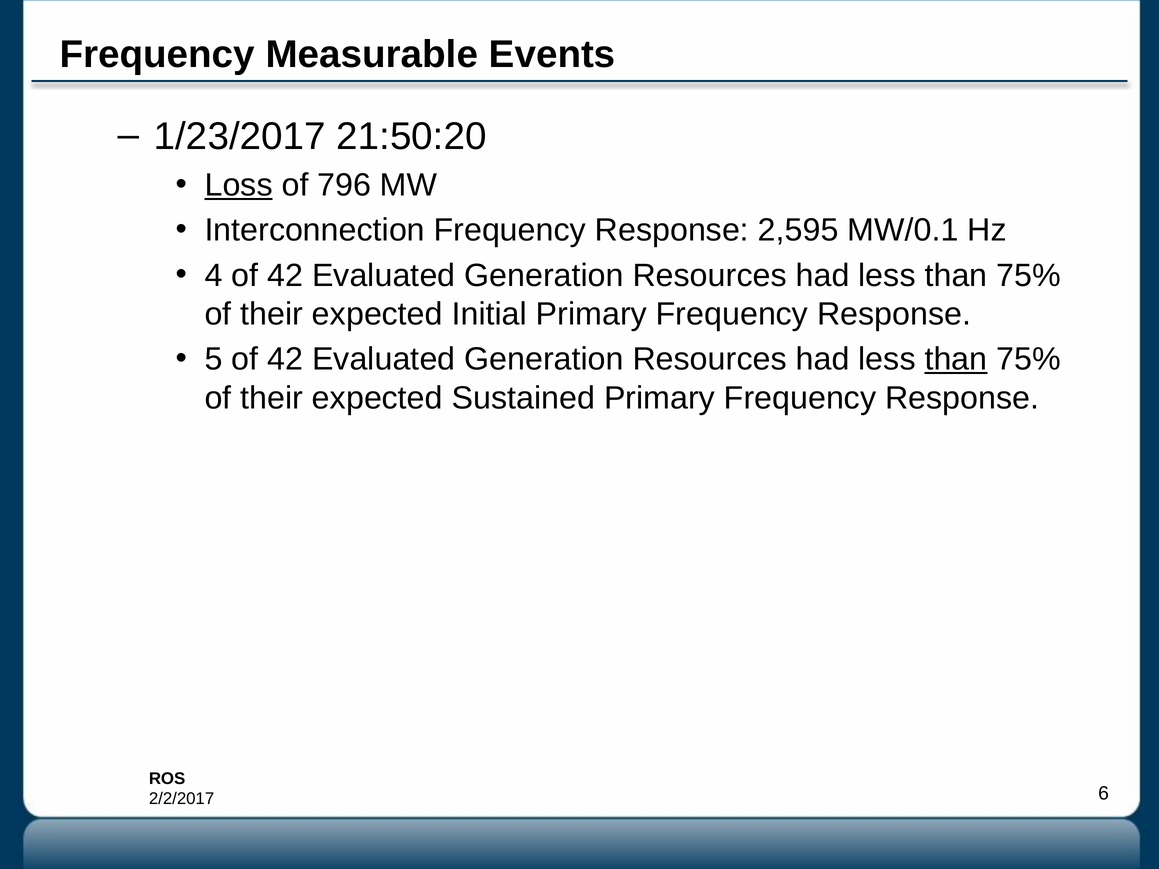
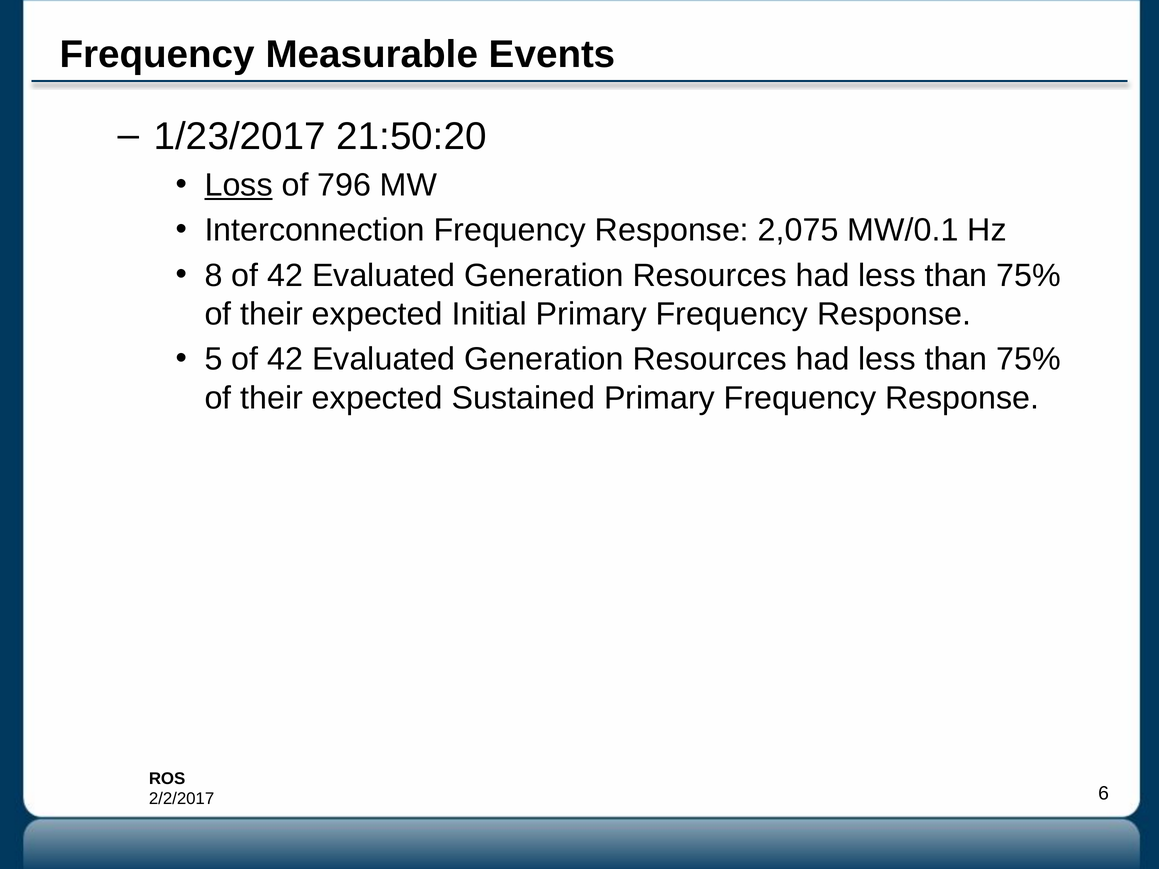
2,595: 2,595 -> 2,075
4: 4 -> 8
than at (956, 359) underline: present -> none
